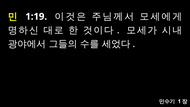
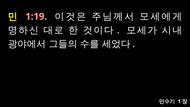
1:19 colour: white -> pink
